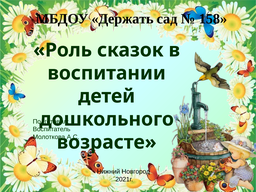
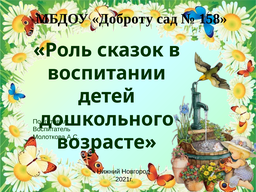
Держать: Держать -> Доброту
